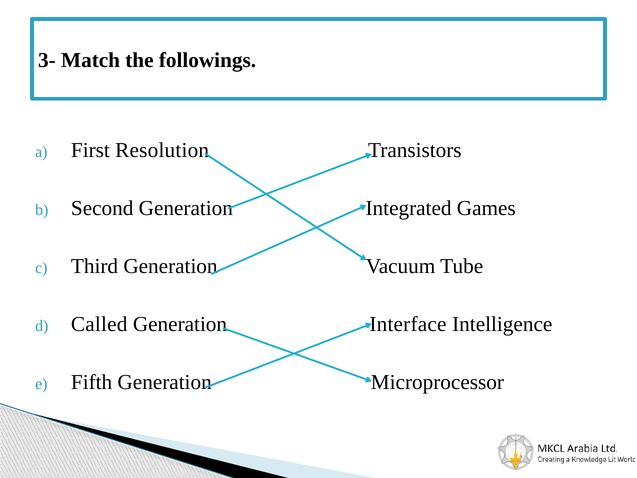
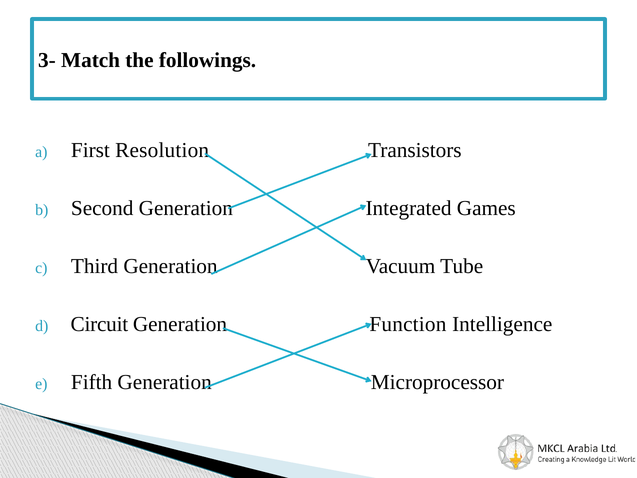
Called: Called -> Circuit
Interface: Interface -> Function
